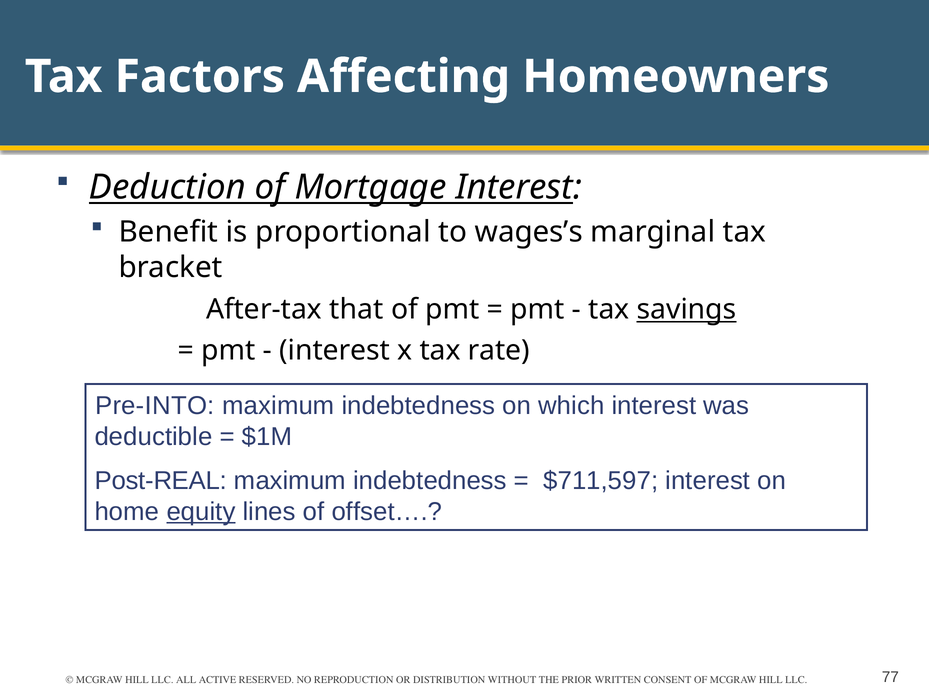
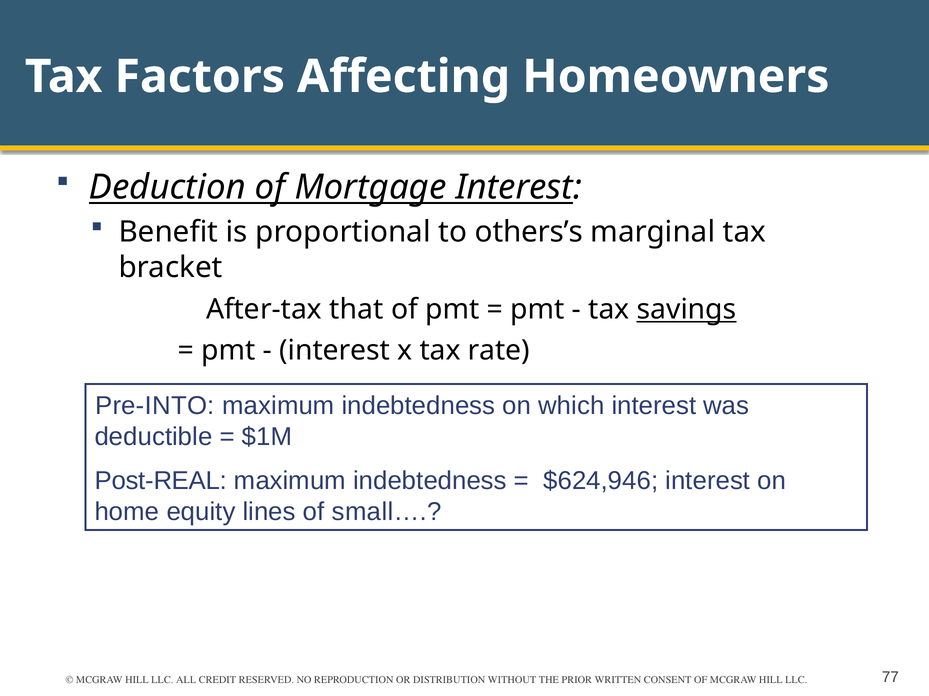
wages’s: wages’s -> others’s
$711,597: $711,597 -> $624,946
equity underline: present -> none
offset…: offset… -> small…
ACTIVE: ACTIVE -> CREDIT
